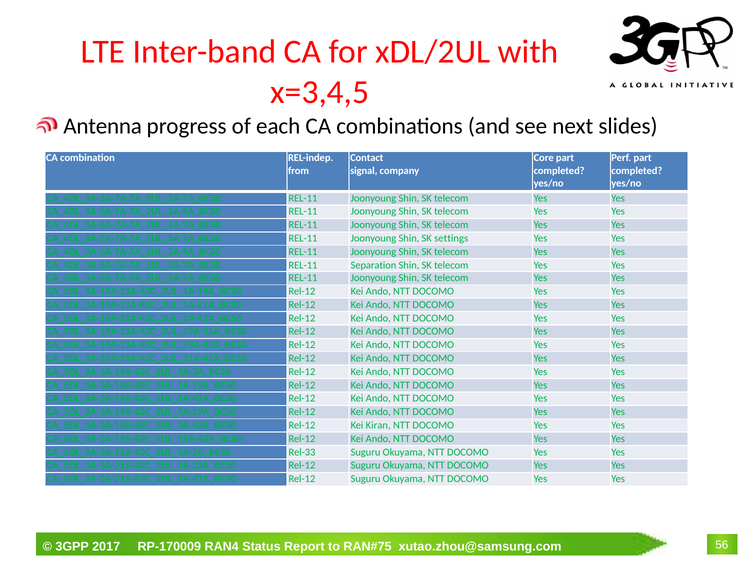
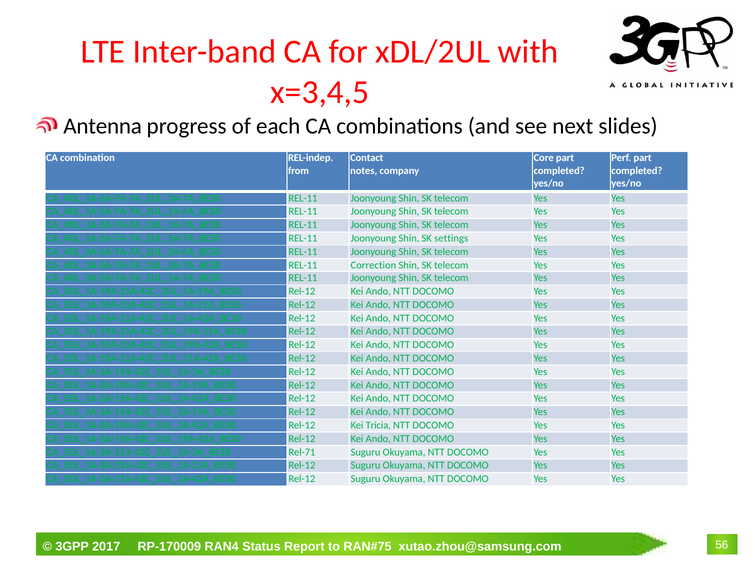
signal: signal -> notes
Separation: Separation -> Correction
Kiran: Kiran -> Tricia
Rel-33: Rel-33 -> Rel-71
